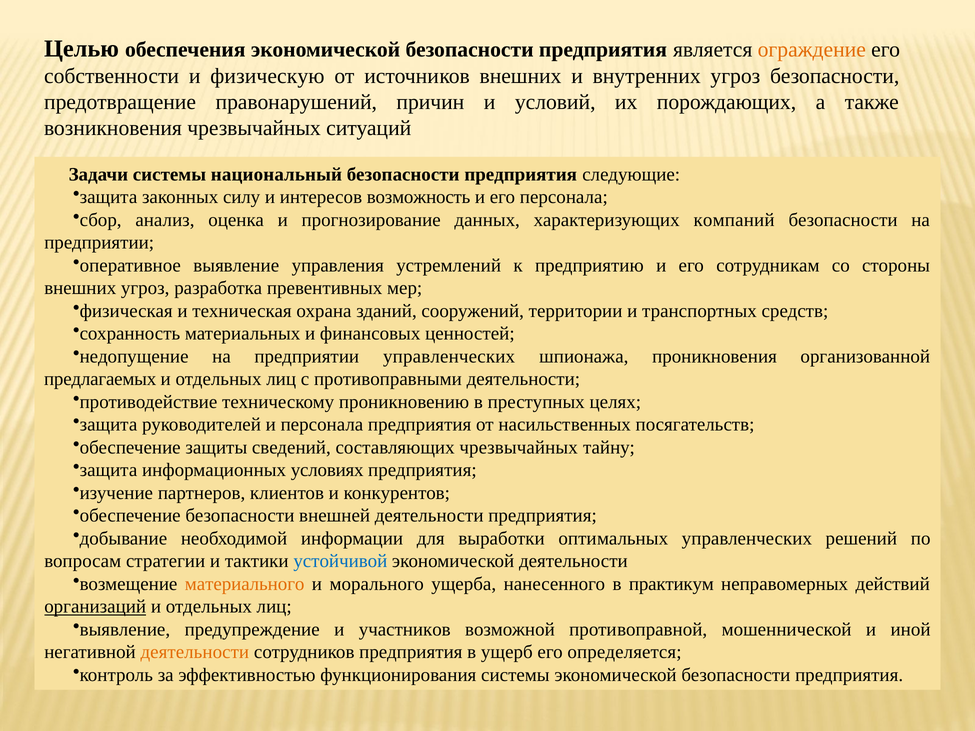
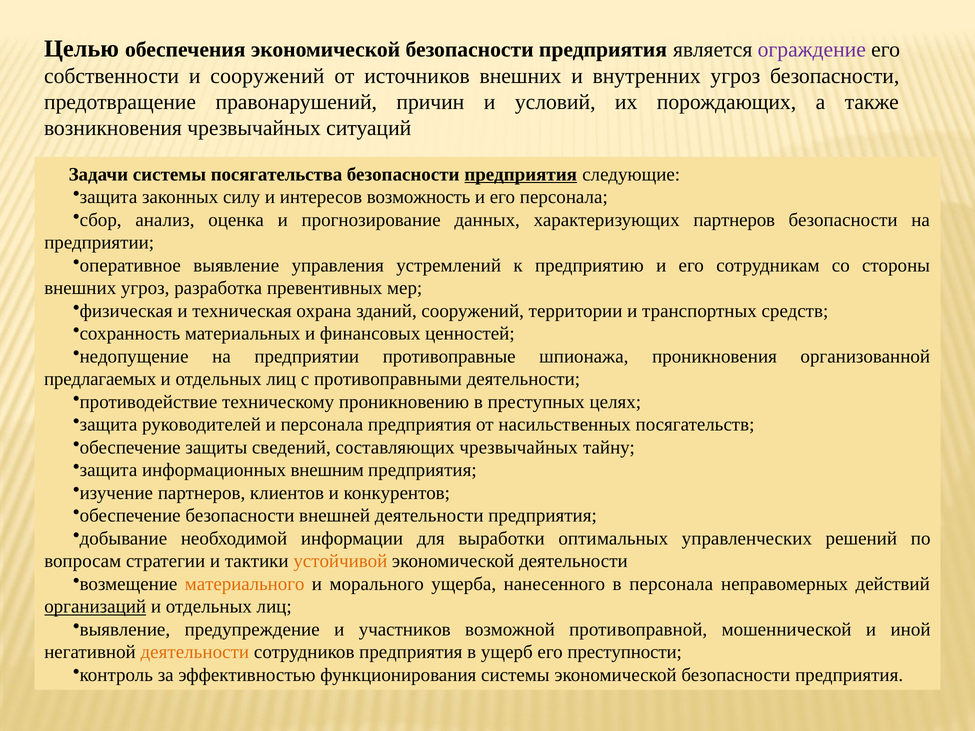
ограждение colour: orange -> purple
и физическую: физическую -> сооружений
национальный: национальный -> посягательства
предприятия at (521, 174) underline: none -> present
характеризующих компаний: компаний -> партнеров
предприятии управленческих: управленческих -> противоправные
условиях: условиях -> внешним
устойчивой colour: blue -> orange
в практикум: практикум -> персонала
определяется: определяется -> преступности
